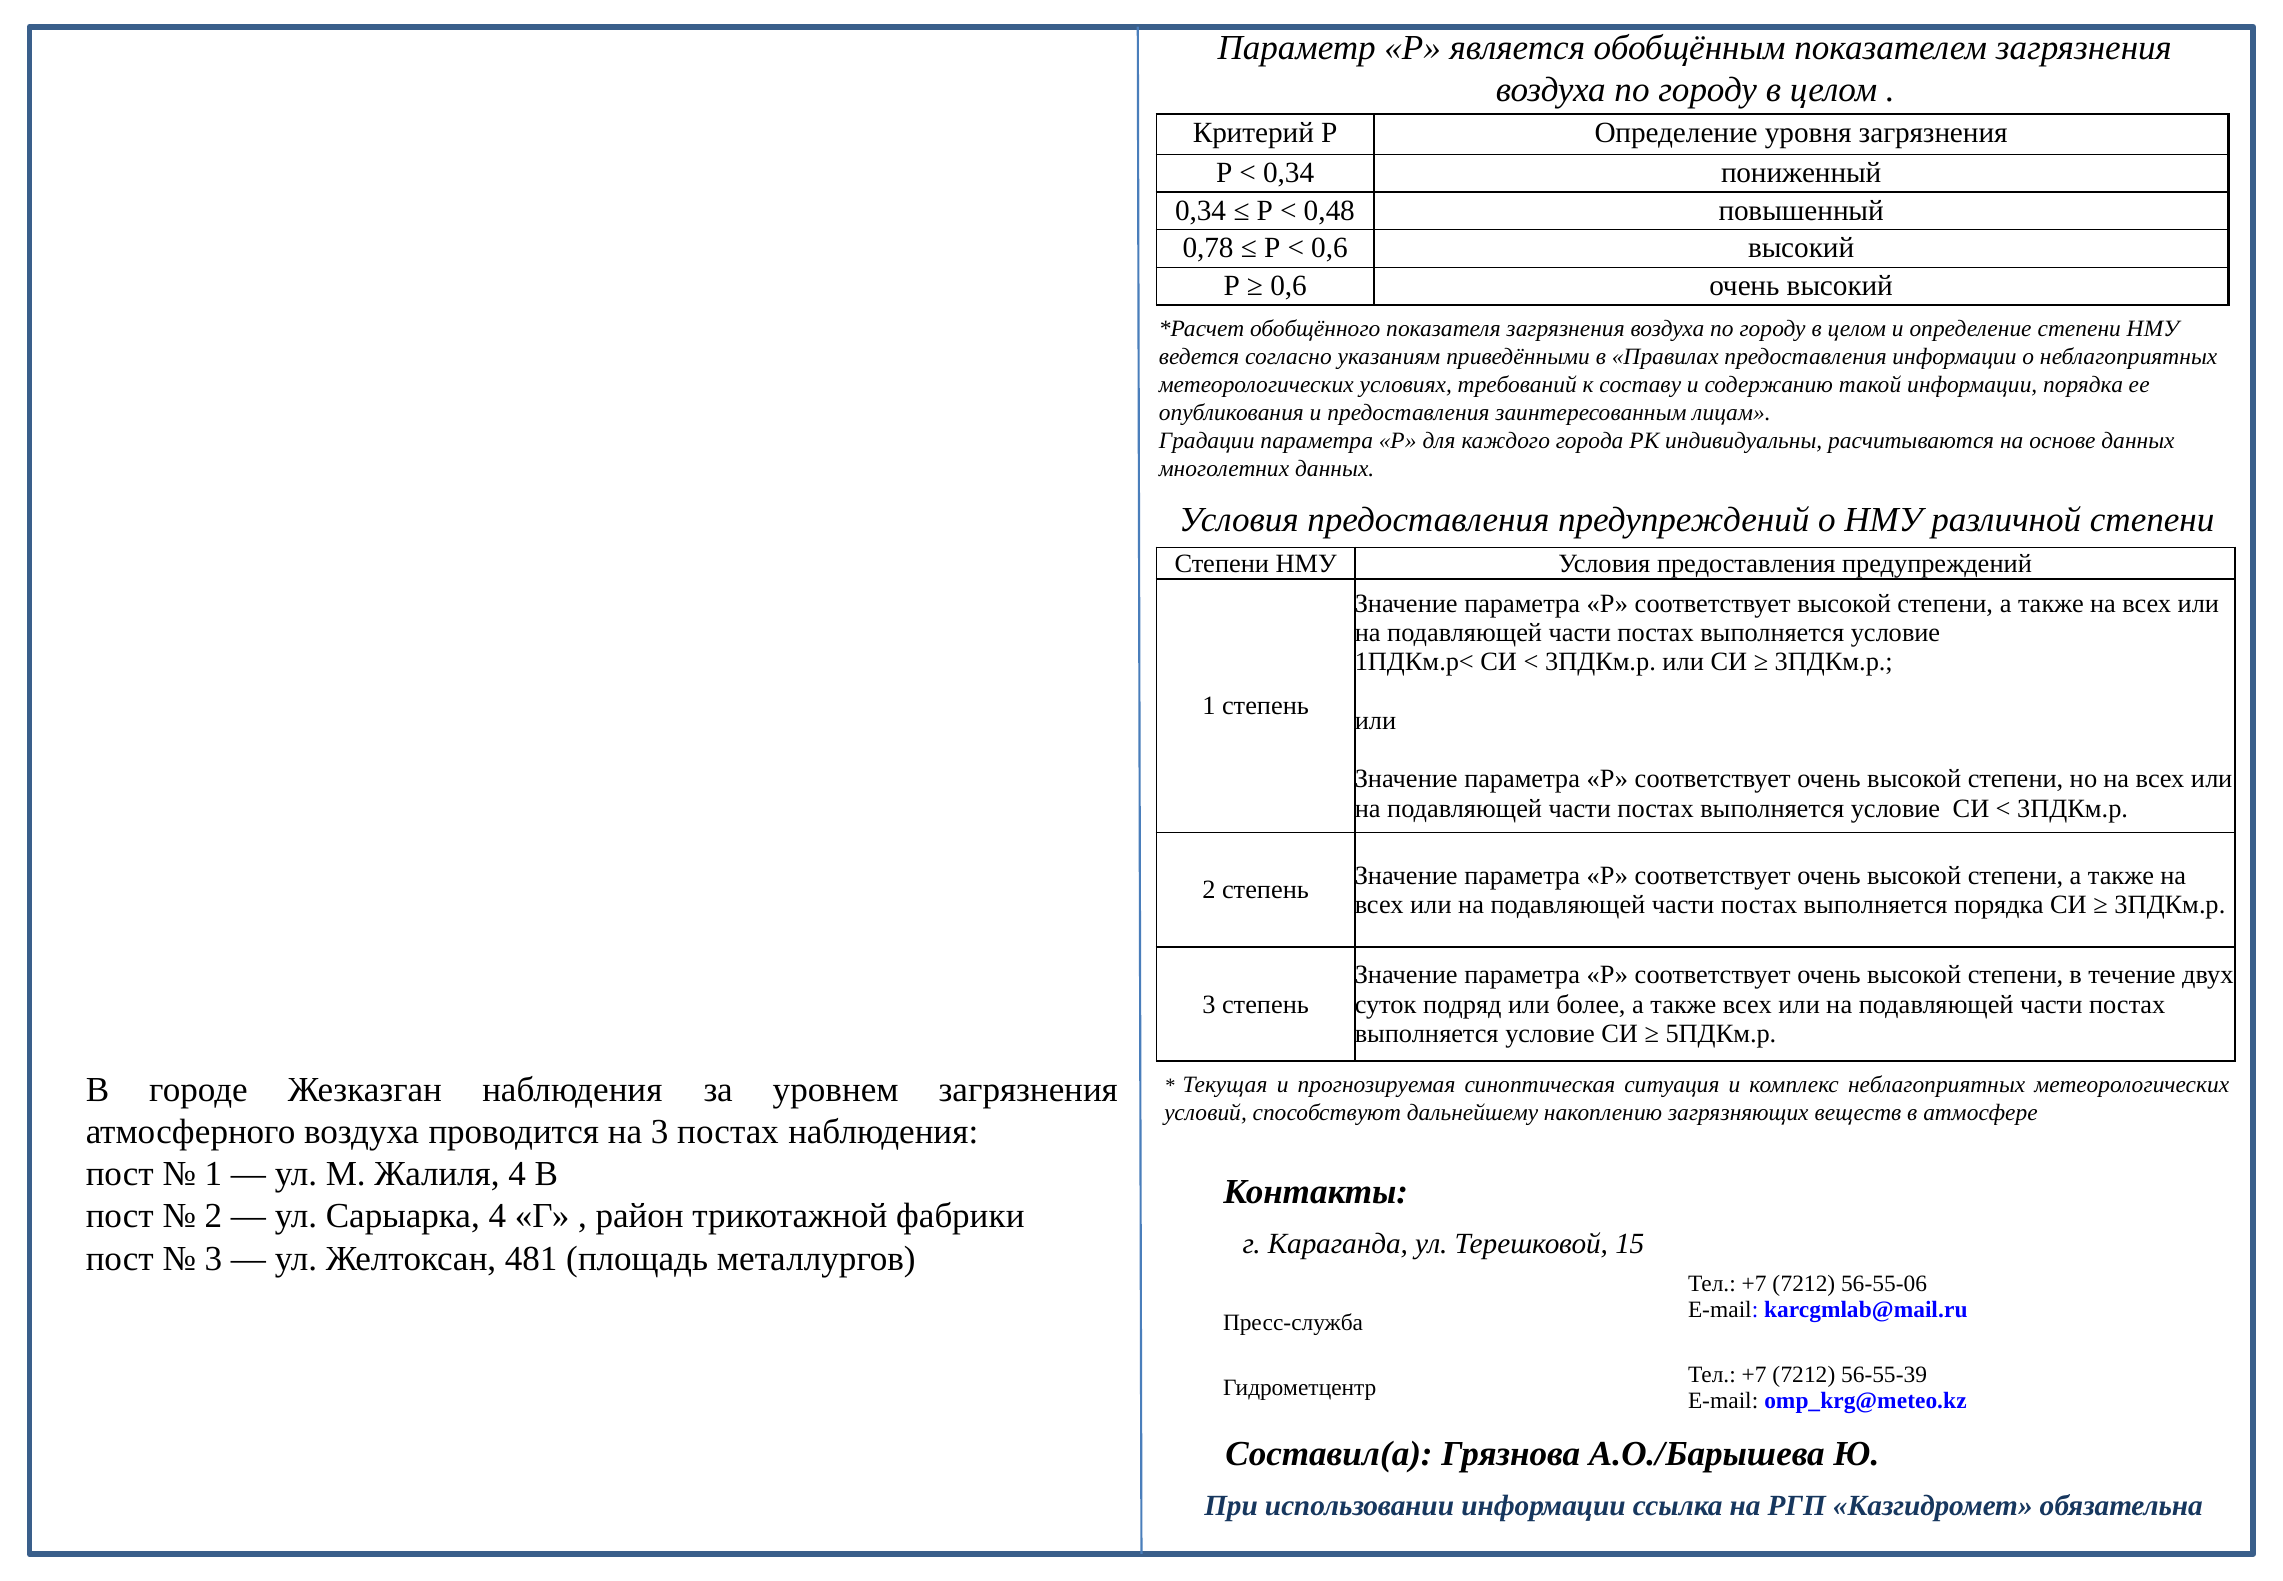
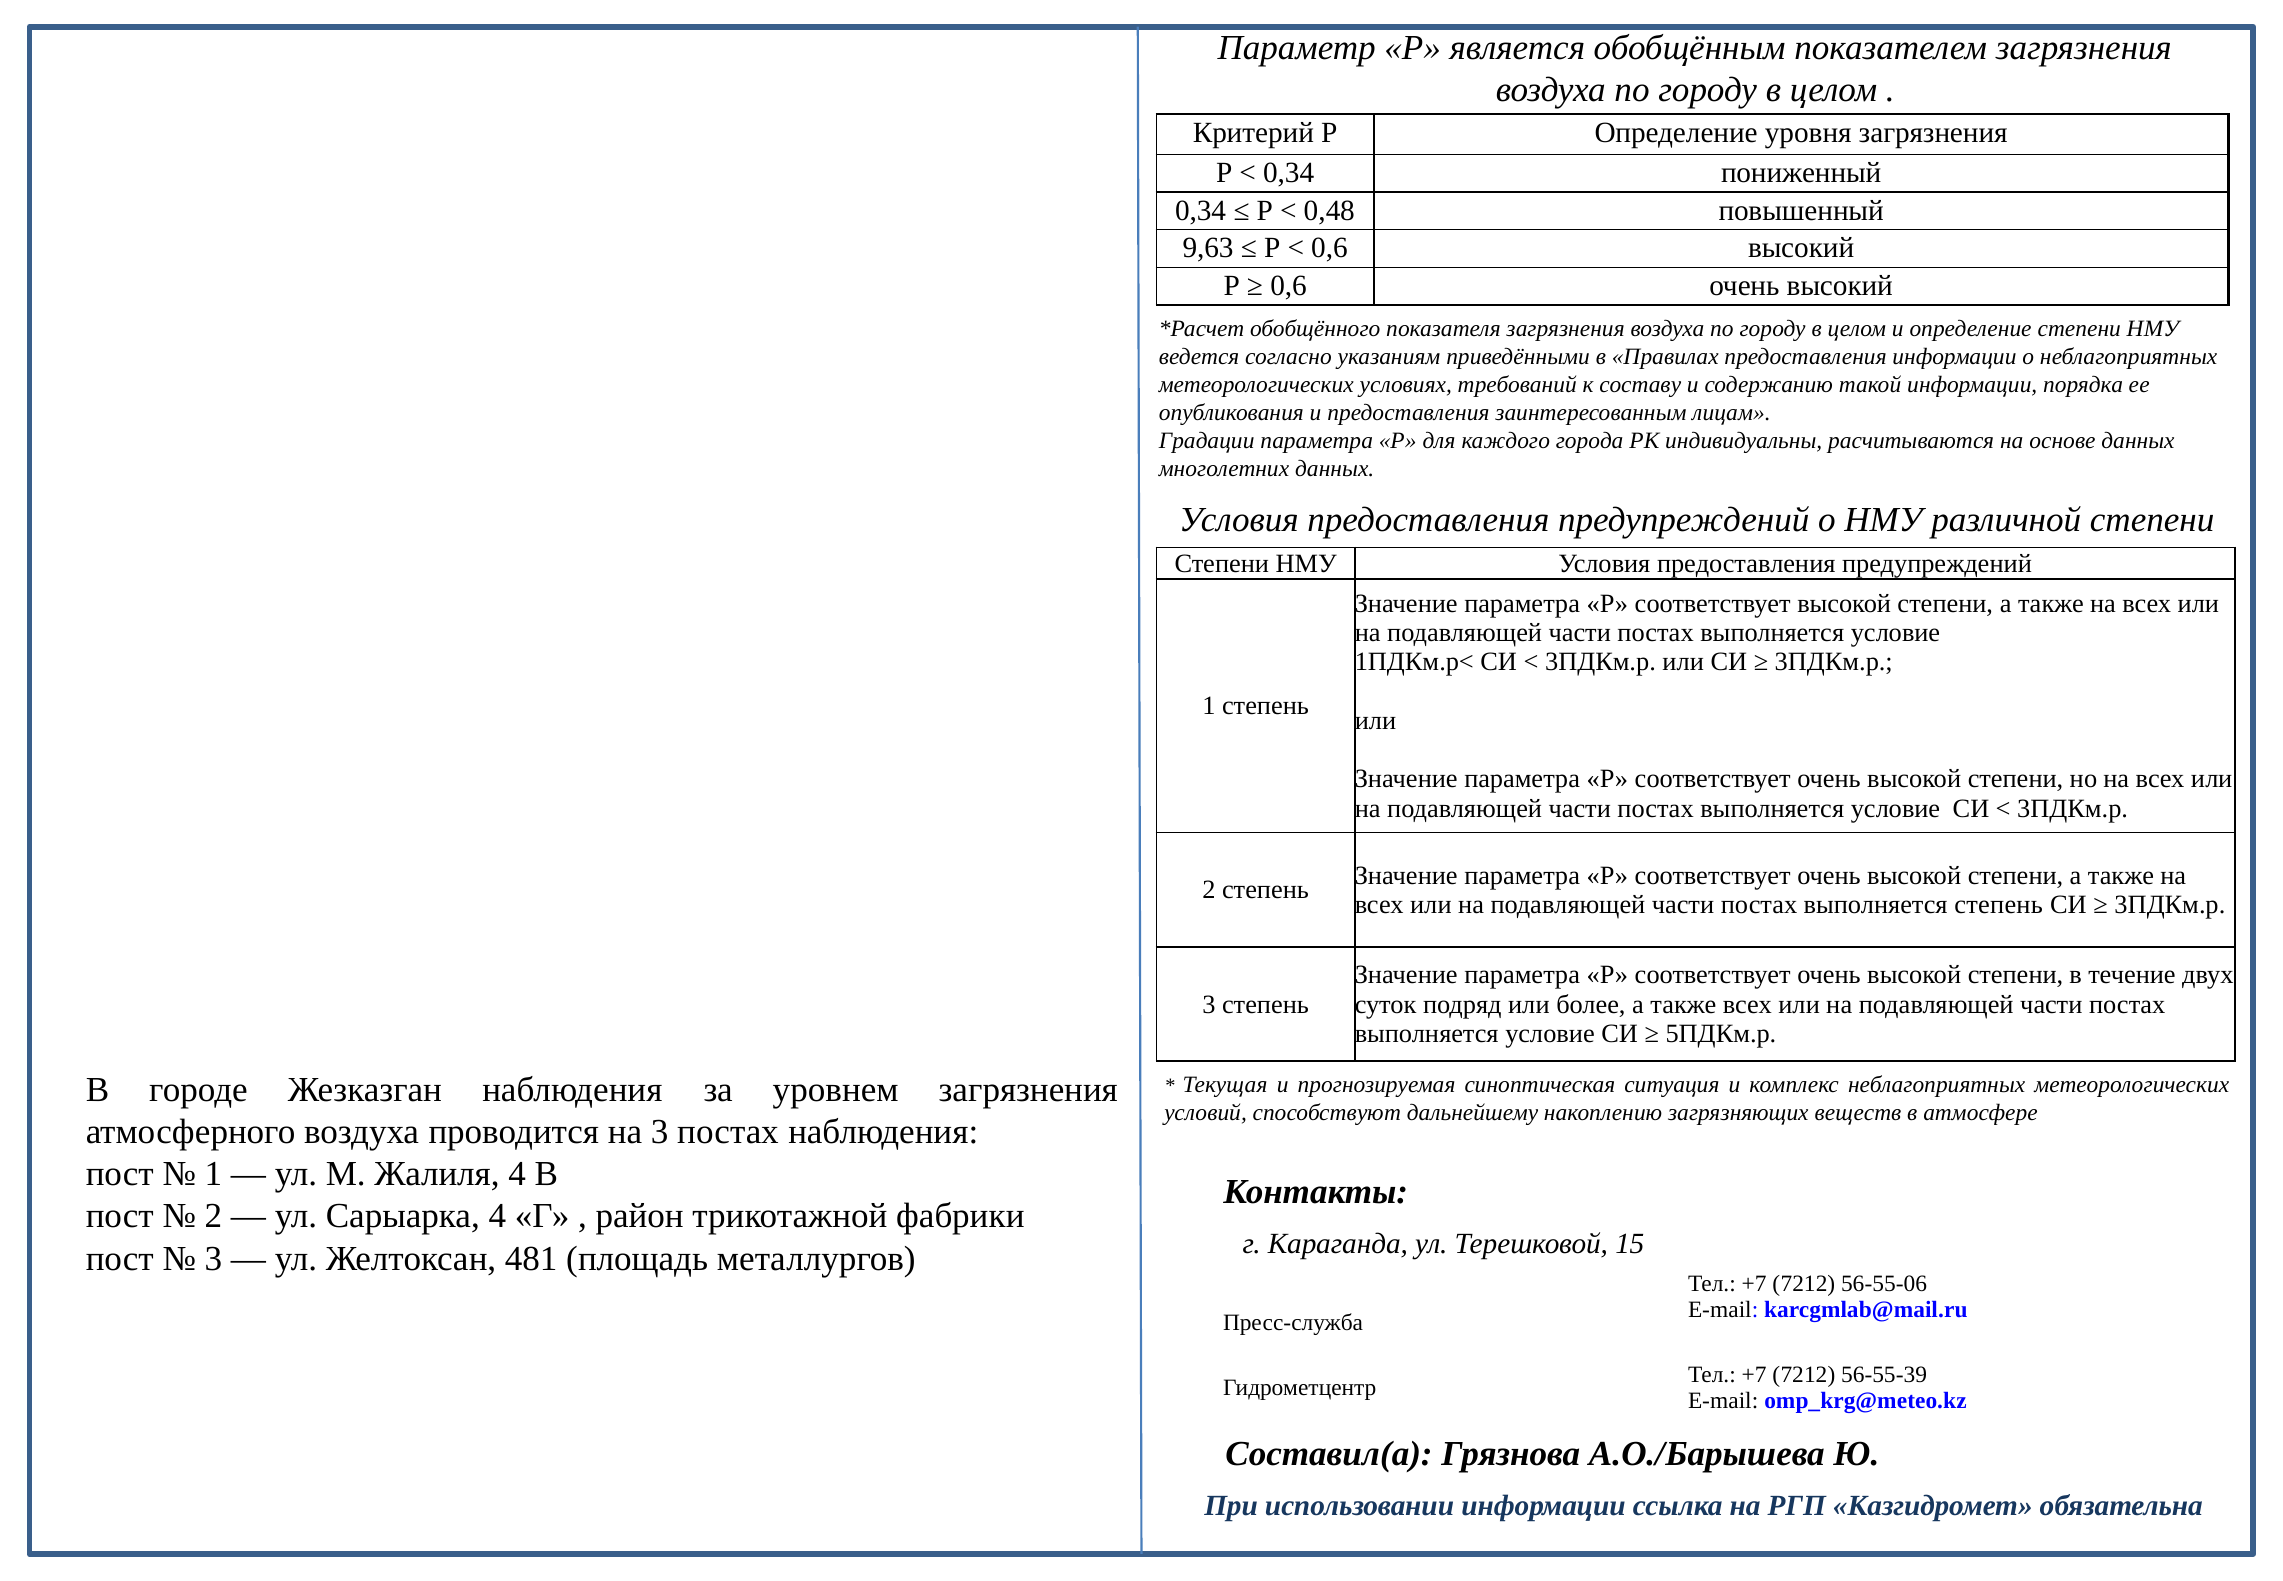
0,78: 0,78 -> 9,63
выполняется порядка: порядка -> степень
